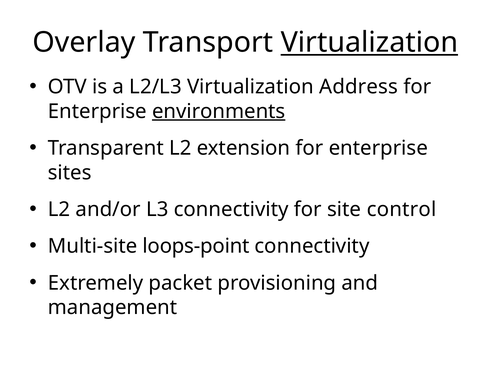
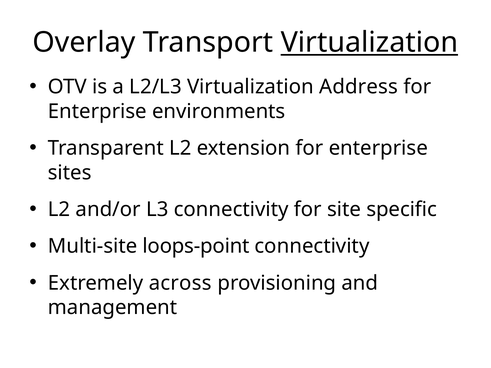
environments underline: present -> none
control: control -> specific
packet: packet -> across
